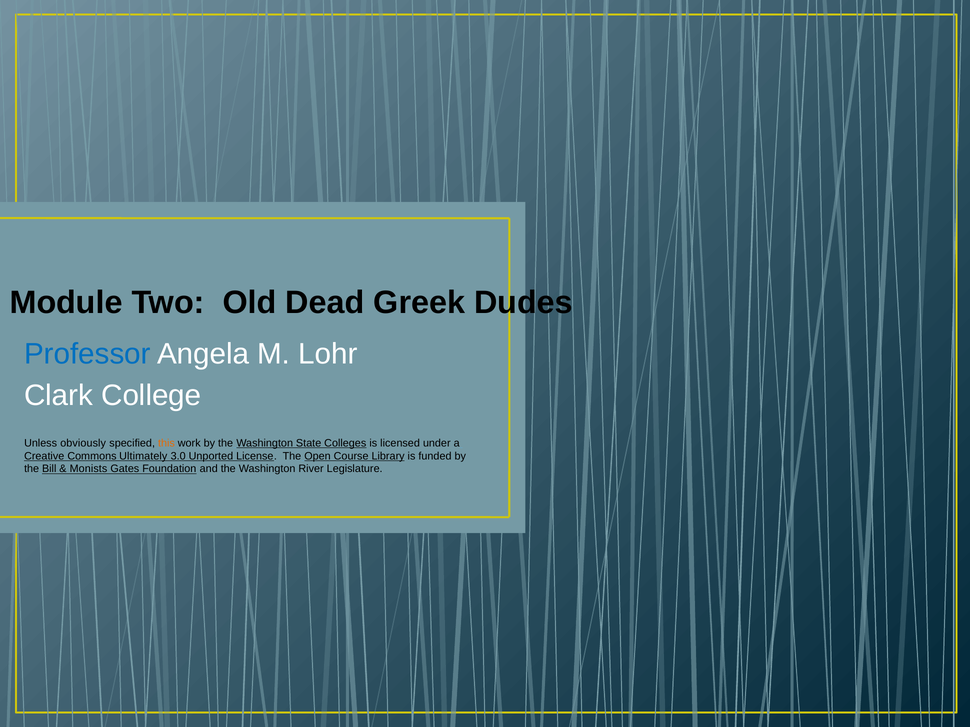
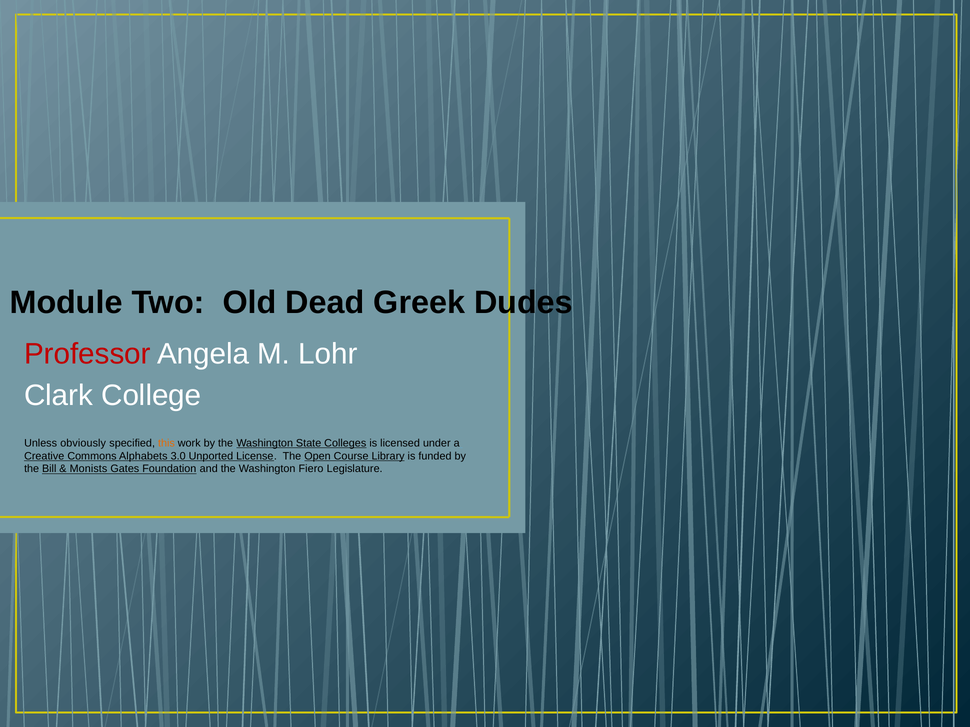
Professor colour: blue -> red
Ultimately: Ultimately -> Alphabets
River: River -> Fiero
